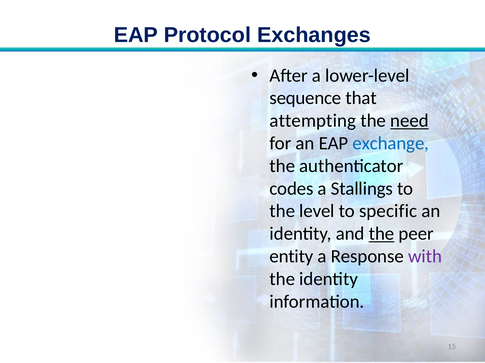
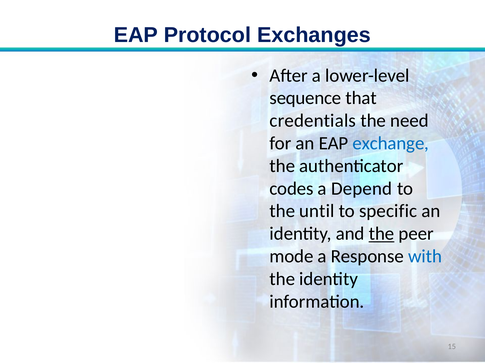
attempting: attempting -> credentials
need underline: present -> none
Stallings: Stallings -> Depend
level: level -> until
entity: entity -> mode
with colour: purple -> blue
